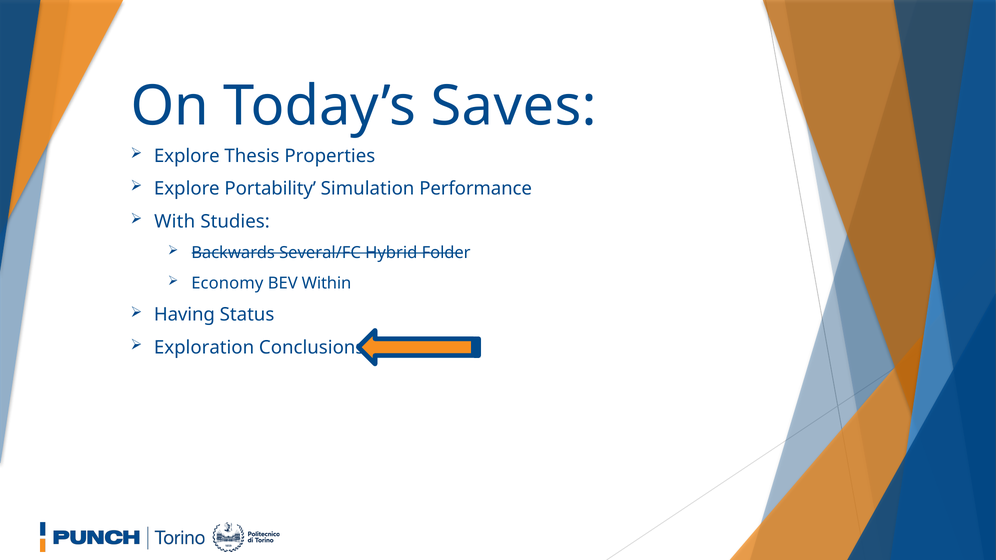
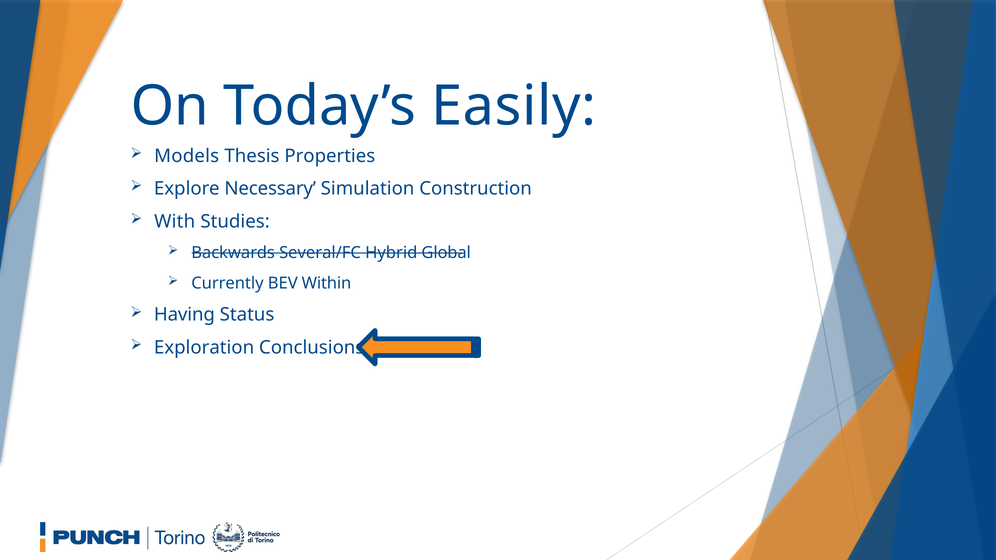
Saves: Saves -> Easily
Explore at (187, 156): Explore -> Models
Portability: Portability -> Necessary
Performance: Performance -> Construction
Folder: Folder -> Global
Economy: Economy -> Currently
